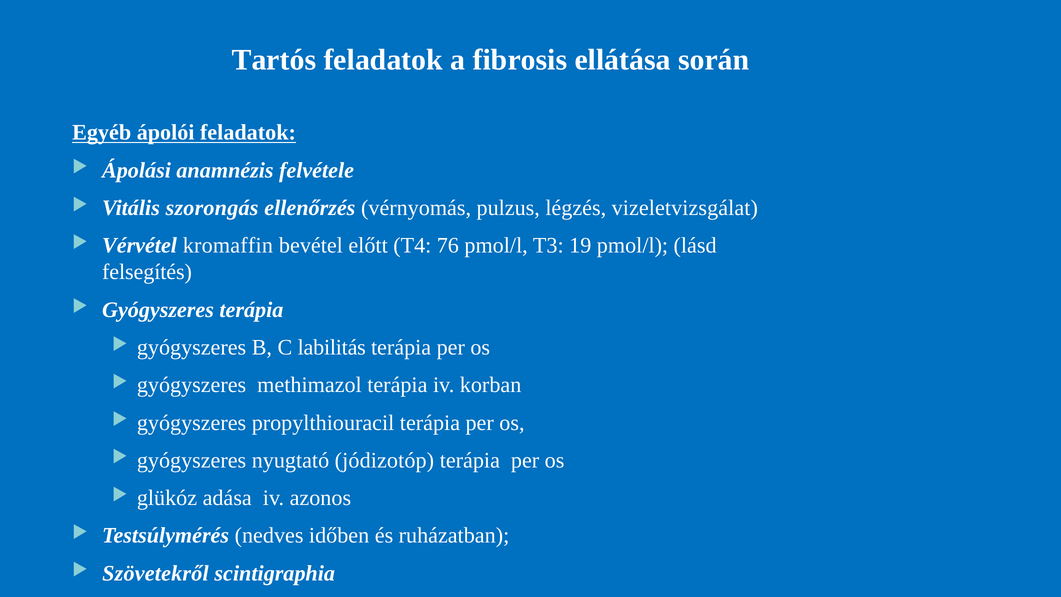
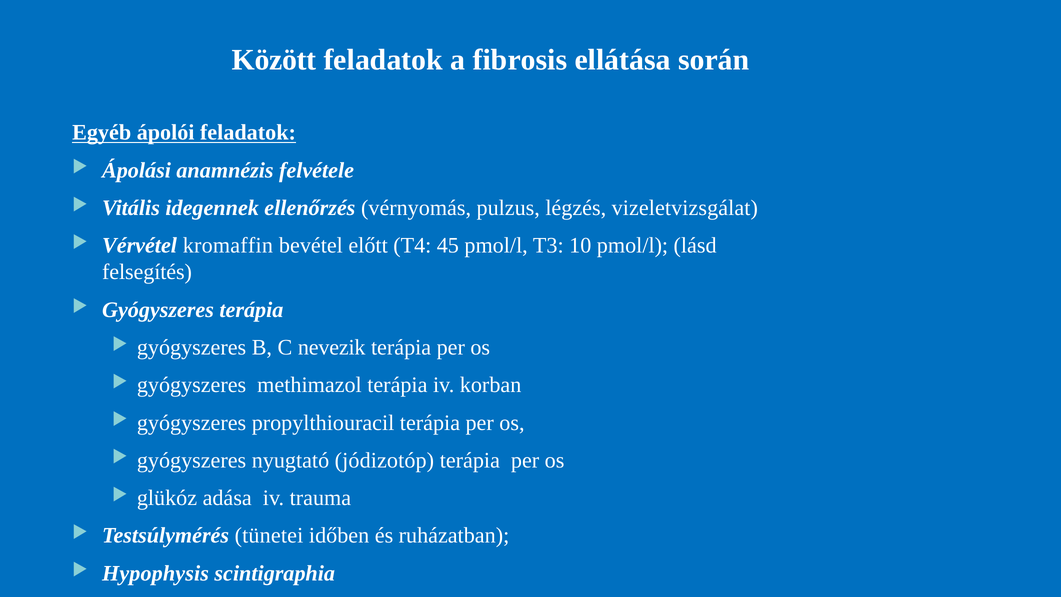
Tartós: Tartós -> Között
szorongás: szorongás -> idegennek
76: 76 -> 45
19: 19 -> 10
labilitás: labilitás -> nevezik
azonos: azonos -> trauma
nedves: nedves -> tünetei
Szövetekről: Szövetekről -> Hypophysis
